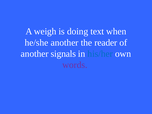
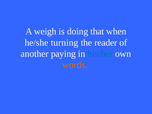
text: text -> that
he/she another: another -> turning
signals: signals -> paying
words colour: purple -> orange
